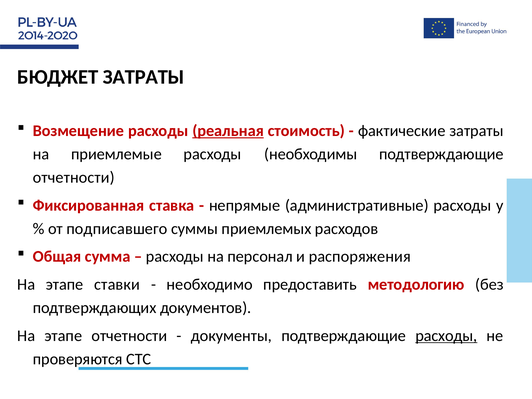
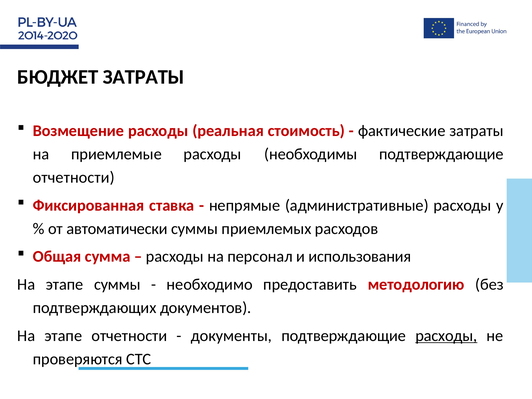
реальная underline: present -> none
подписавшего: подписавшего -> автоматически
распоряжения: распоряжения -> использования
этапе ставки: ставки -> суммы
